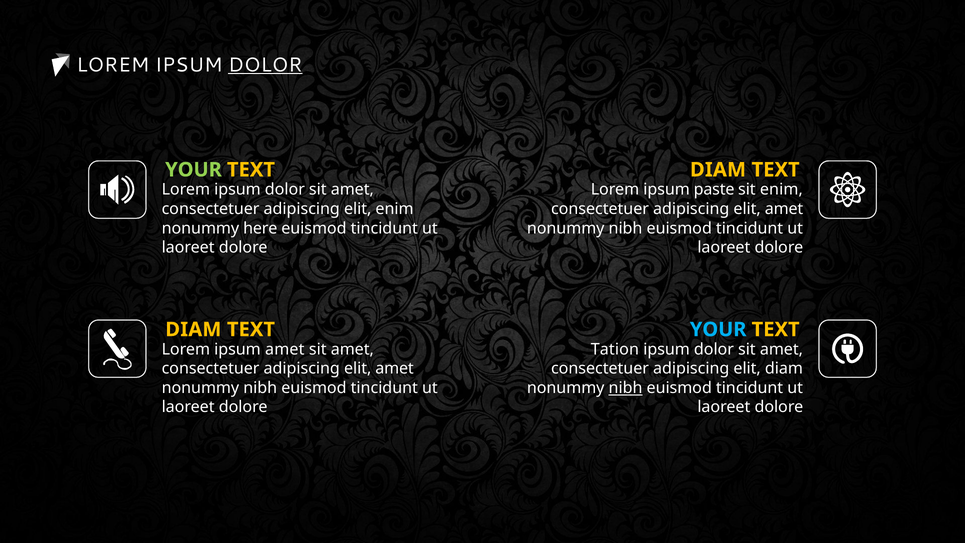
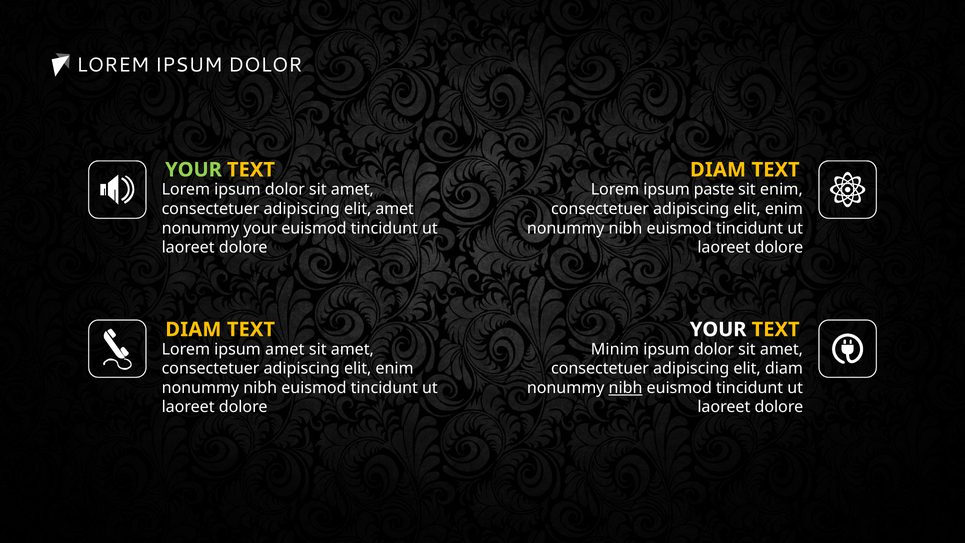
DOLOR at (265, 65) underline: present -> none
elit enim: enim -> amet
amet at (784, 209): amet -> enim
nonummy here: here -> your
YOUR at (718, 329) colour: light blue -> white
Tation: Tation -> Minim
amet at (395, 368): amet -> enim
